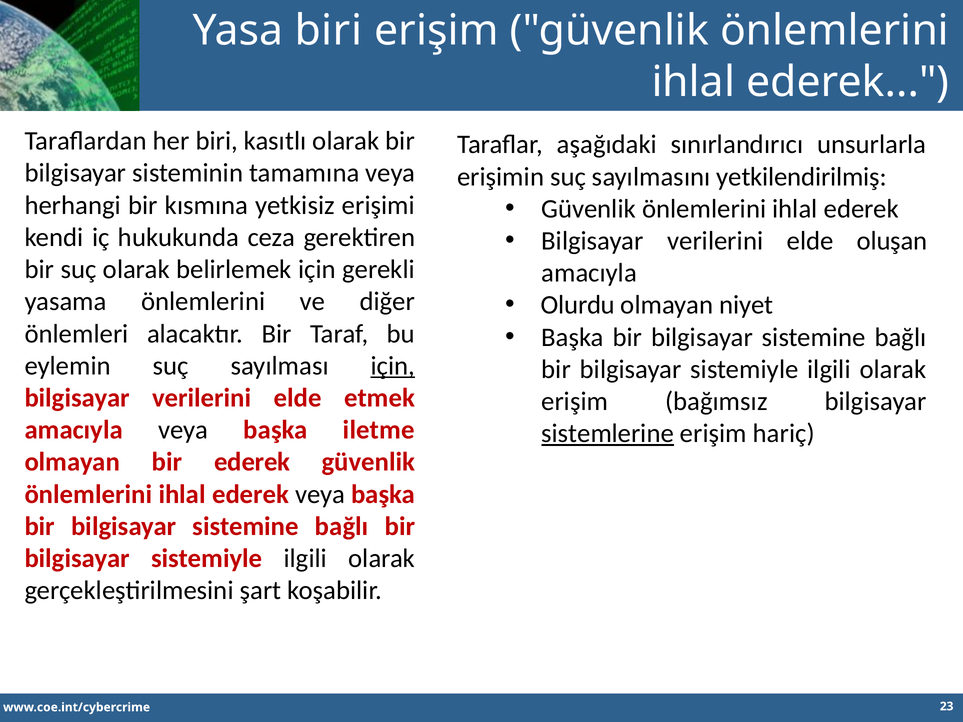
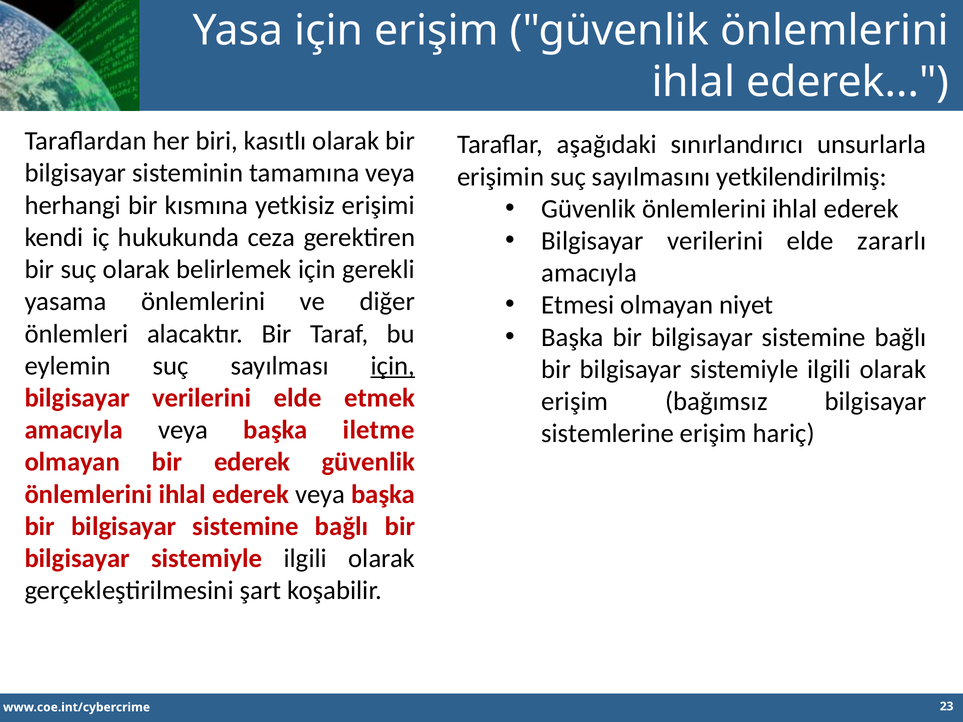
Yasa biri: biri -> için
oluşan: oluşan -> zararlı
Olurdu: Olurdu -> Etmesi
sistemlerine underline: present -> none
